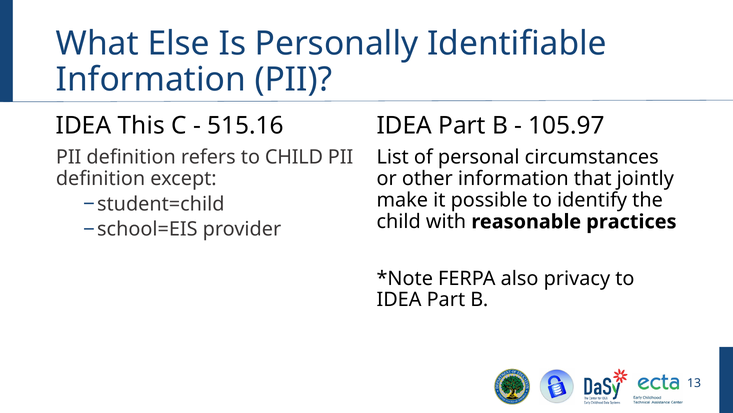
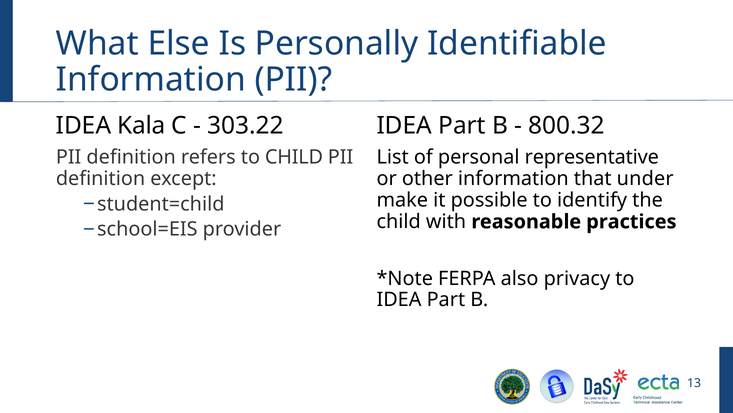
This: This -> Kala
515.16: 515.16 -> 303.22
105.97: 105.97 -> 800.32
circumstances: circumstances -> representative
jointly: jointly -> under
